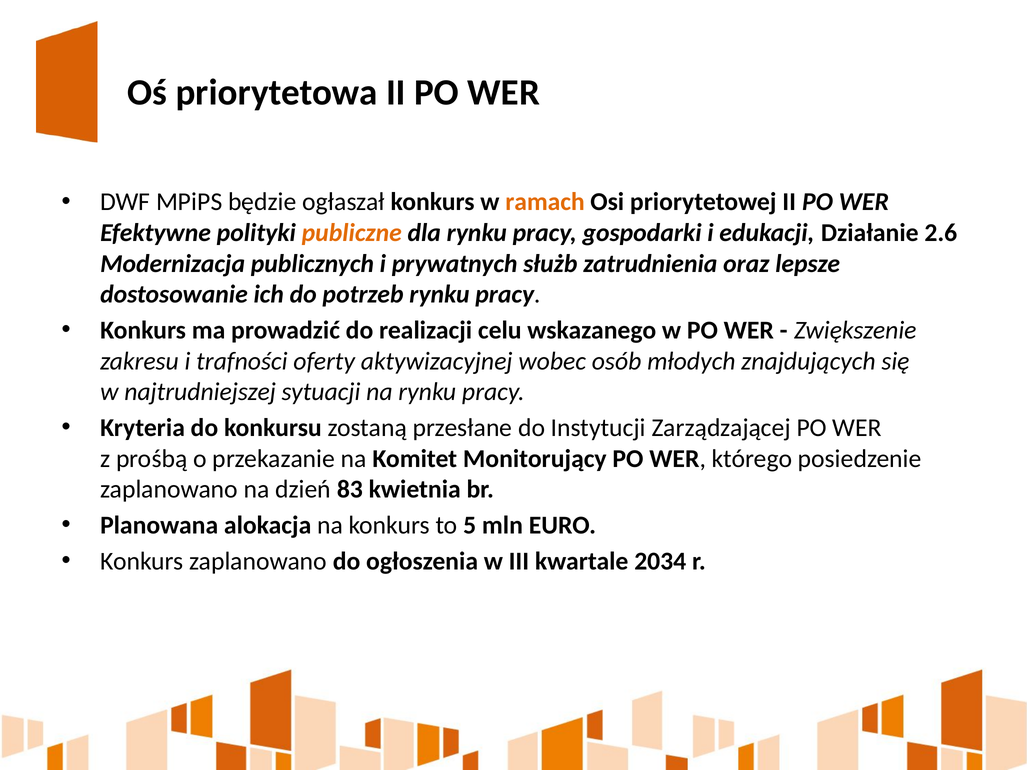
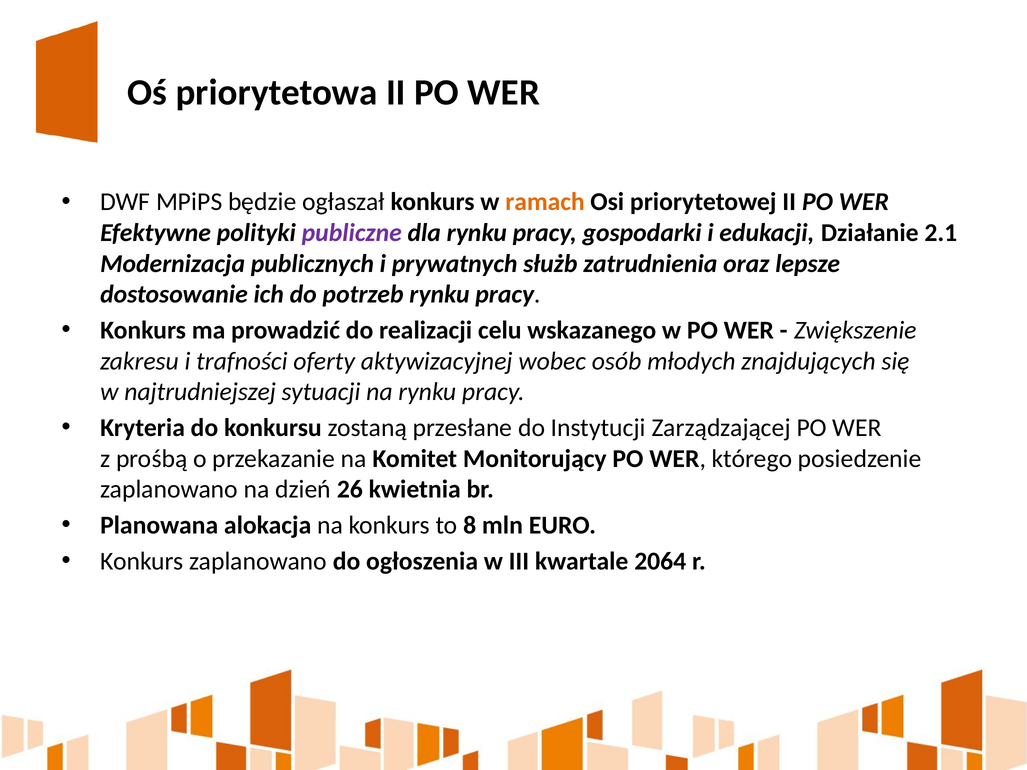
publiczne colour: orange -> purple
2.6: 2.6 -> 2.1
83: 83 -> 26
5: 5 -> 8
2034: 2034 -> 2064
